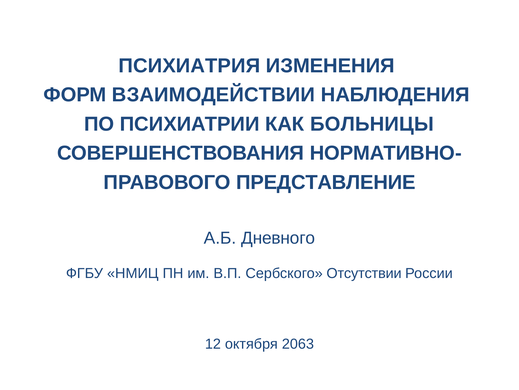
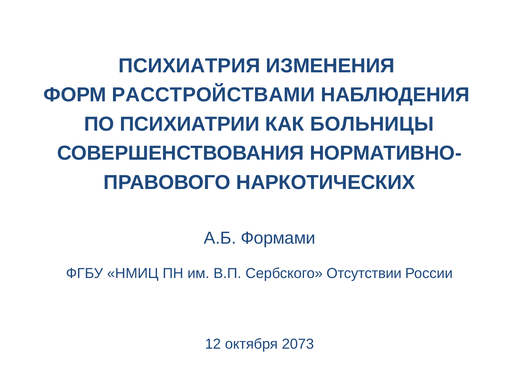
ВЗАИМОДЕЙСТВИИ: ВЗАИМОДЕЙСТВИИ -> РАССТРОЙСТВАМИ
ПРЕДСТАВЛЕНИЕ: ПРЕДСТАВЛЕНИЕ -> НАРКОТИЧЕСКИХ
Дневного: Дневного -> Формами
2063: 2063 -> 2073
